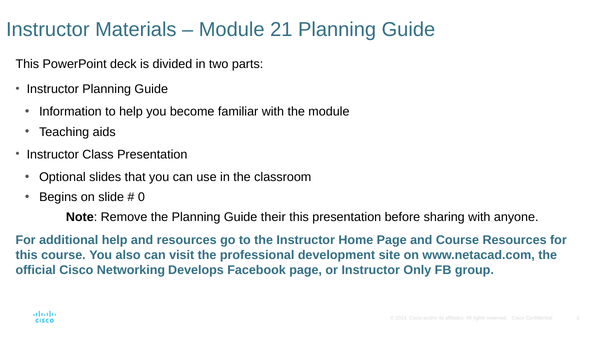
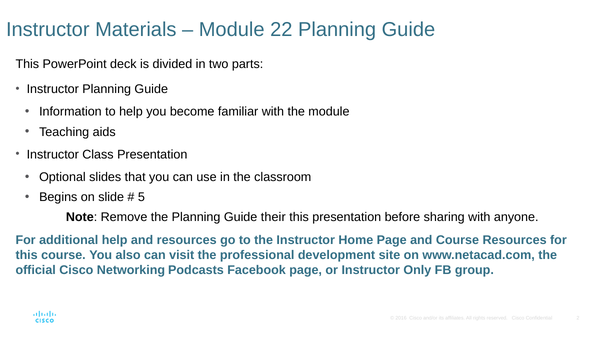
21: 21 -> 22
0: 0 -> 5
Develops: Develops -> Podcasts
